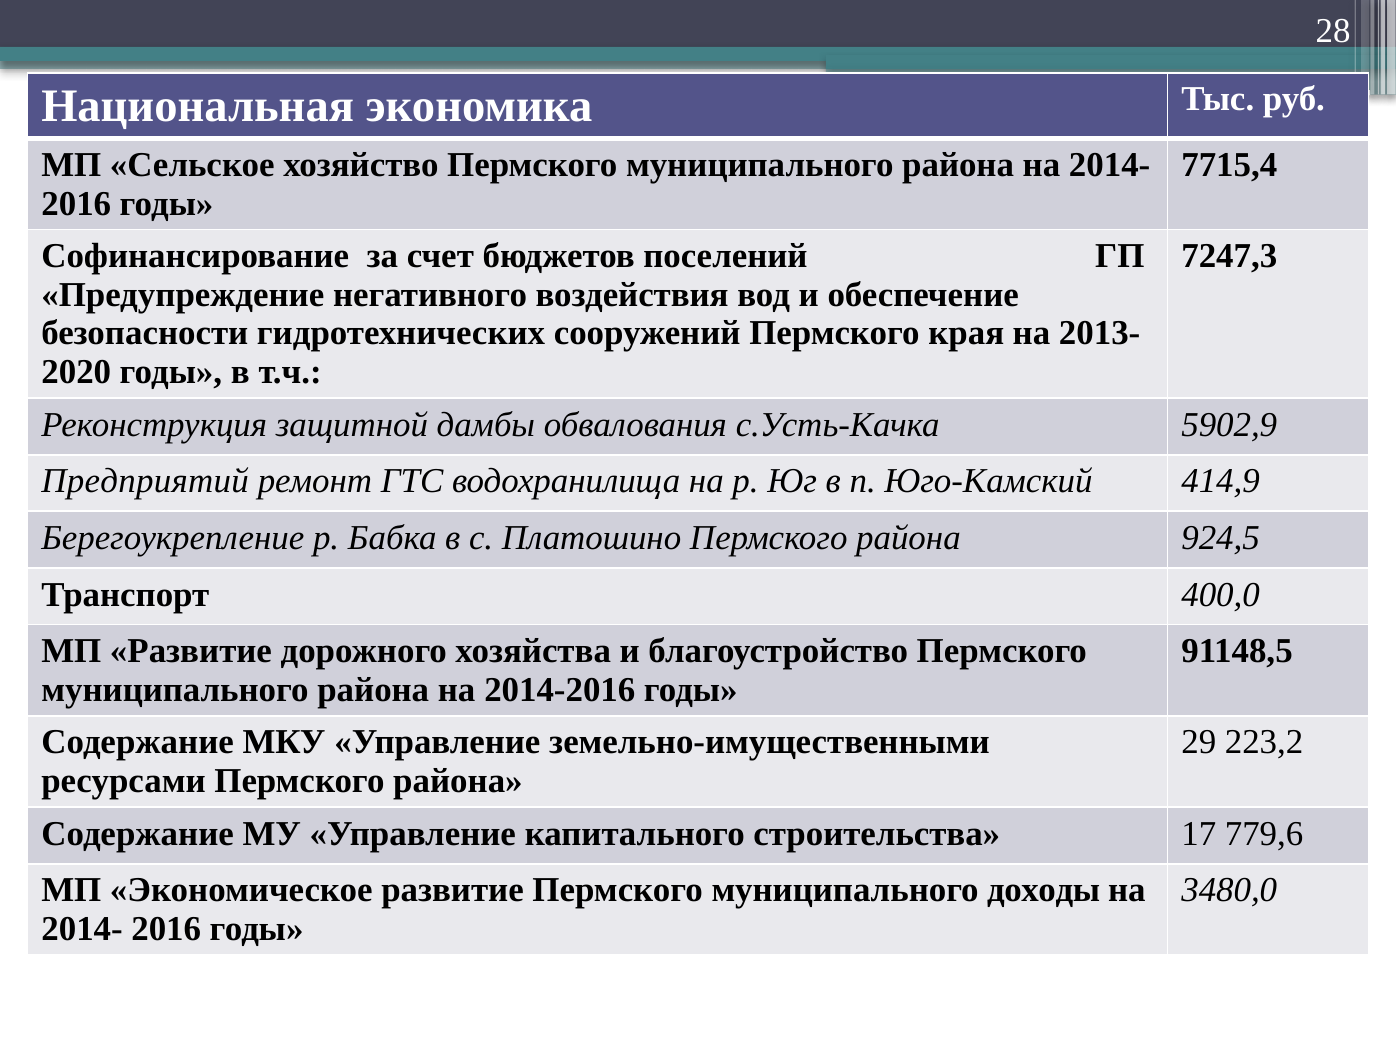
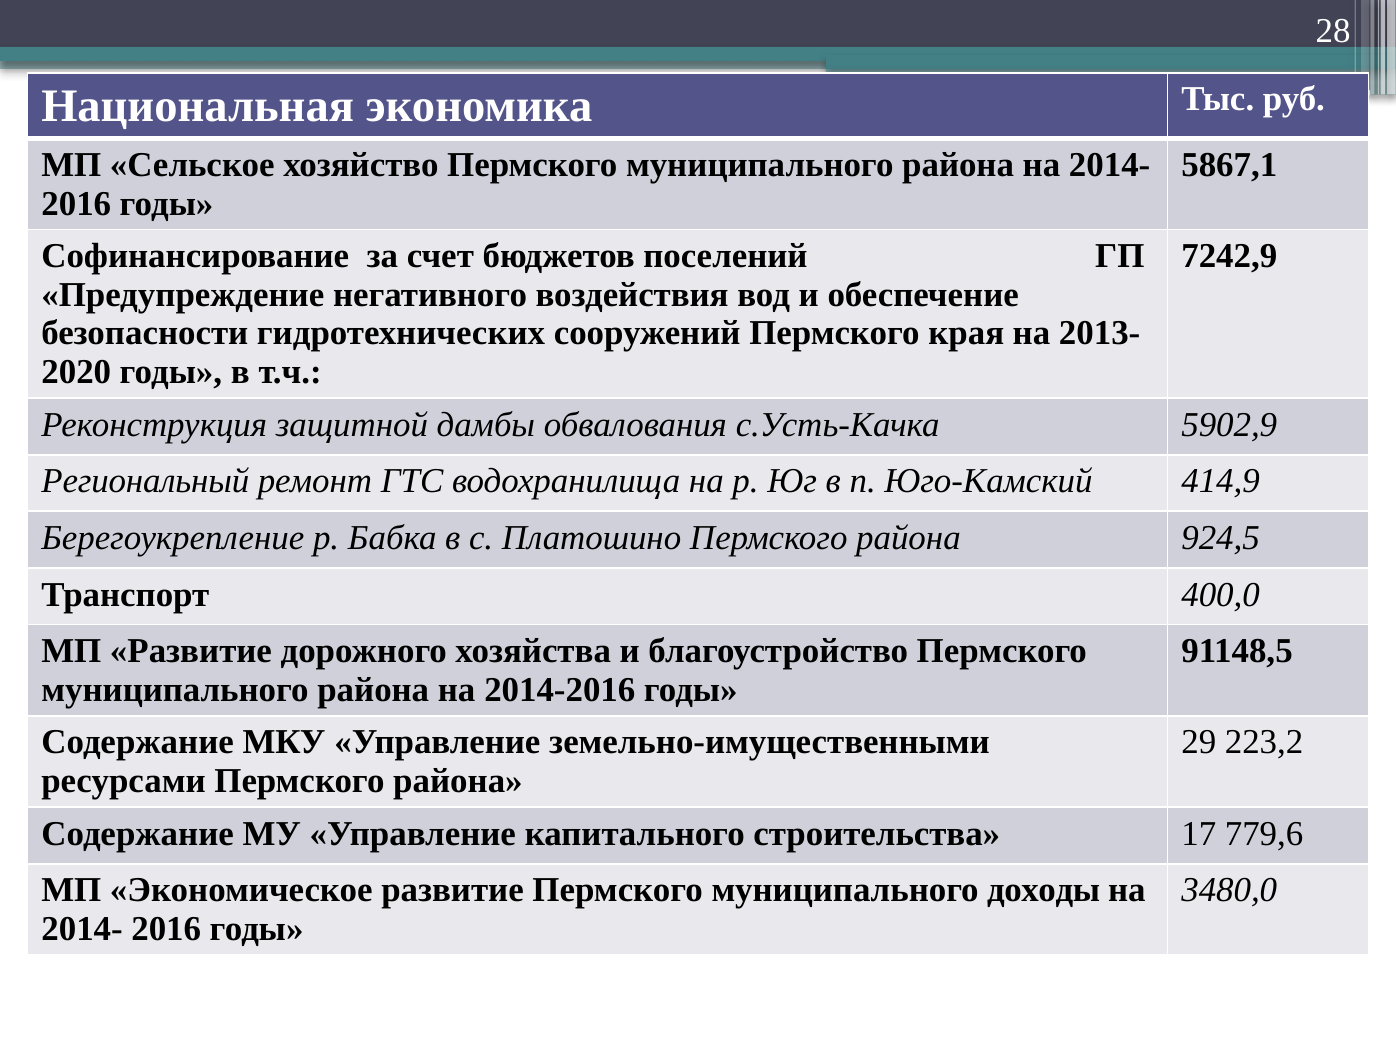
7715,4: 7715,4 -> 5867,1
7247,3: 7247,3 -> 7242,9
Предприятий: Предприятий -> Региональный
